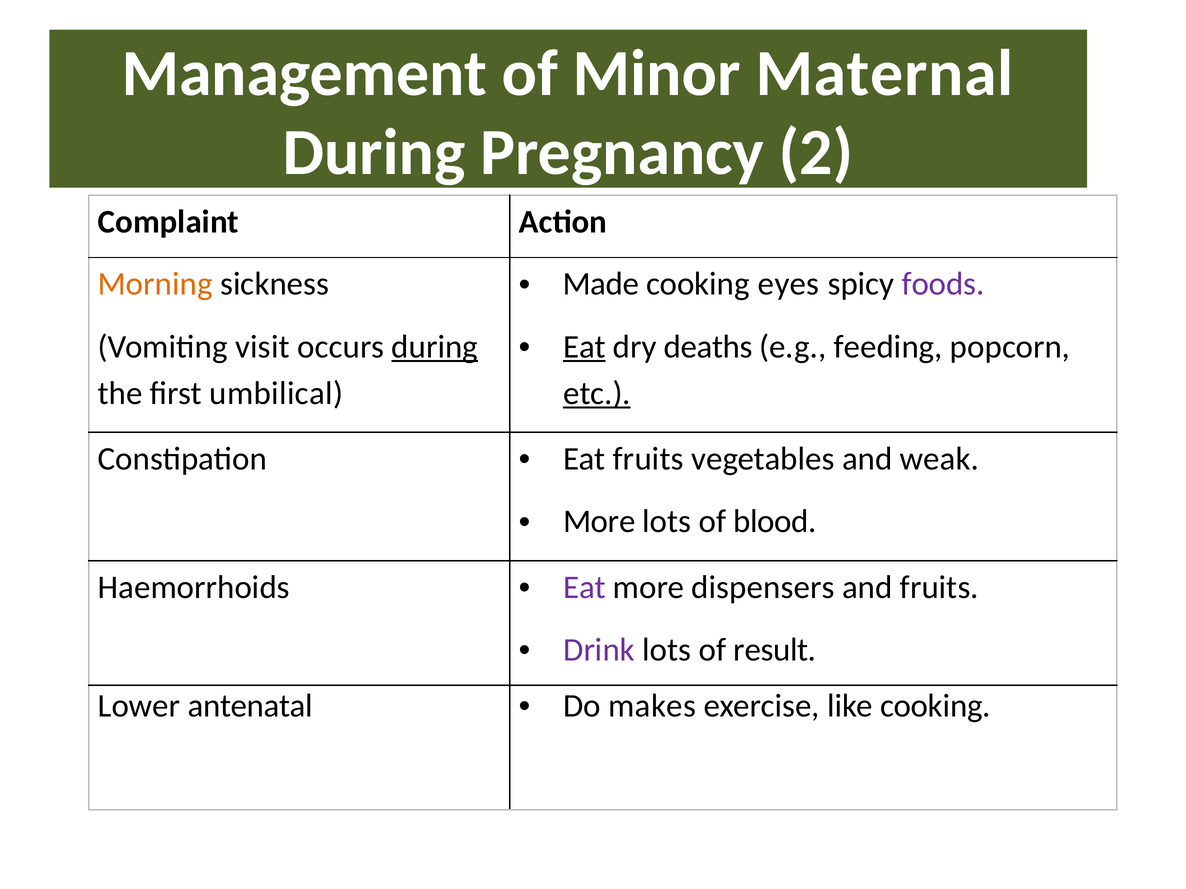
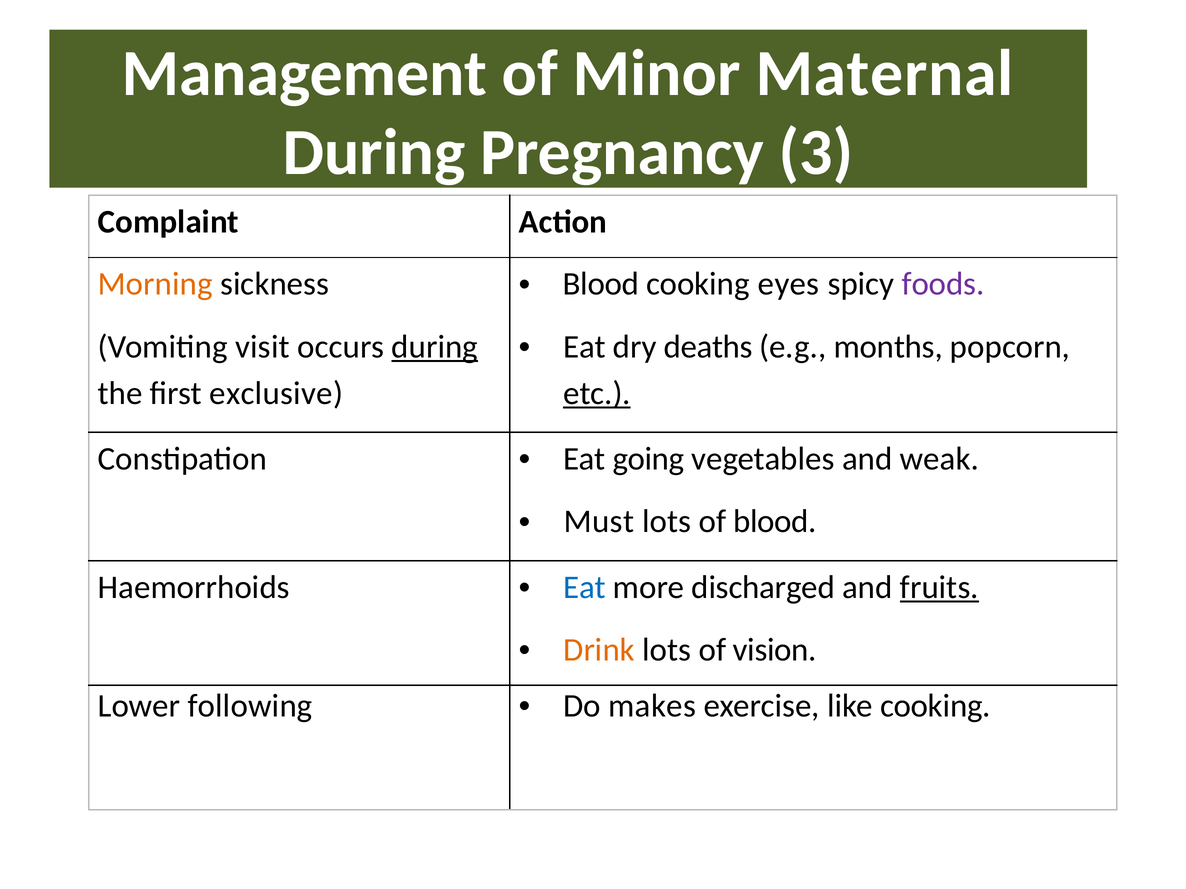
2: 2 -> 3
Made at (601, 284): Made -> Blood
Eat at (584, 347) underline: present -> none
feeding: feeding -> months
umbilical: umbilical -> exclusive
Eat fruits: fruits -> going
More at (599, 522): More -> Must
Eat at (584, 587) colour: purple -> blue
dispensers: dispensers -> discharged
fruits at (939, 587) underline: none -> present
Drink colour: purple -> orange
result: result -> vision
antenatal: antenatal -> following
